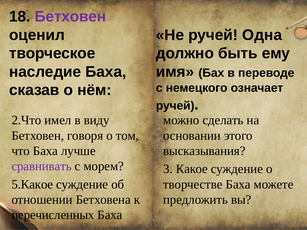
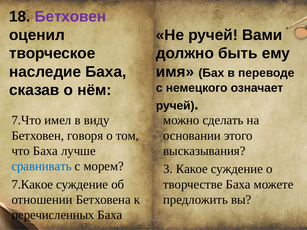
Одна: Одна -> Вами
2.Что: 2.Что -> 7.Что
сравнивать colour: purple -> blue
5.Какое: 5.Какое -> 7.Какое
